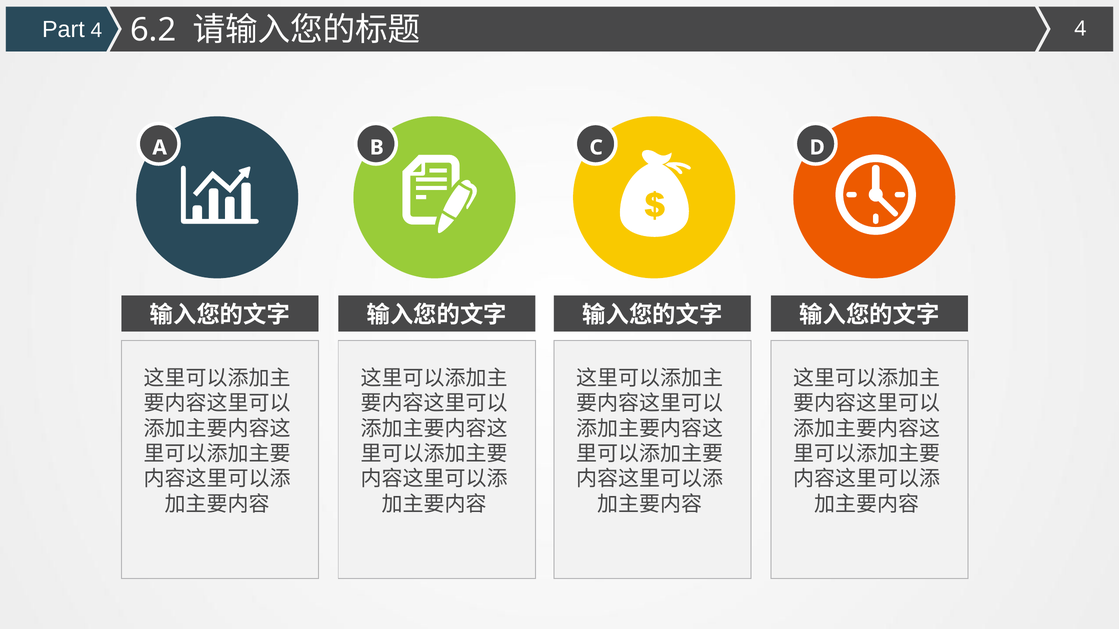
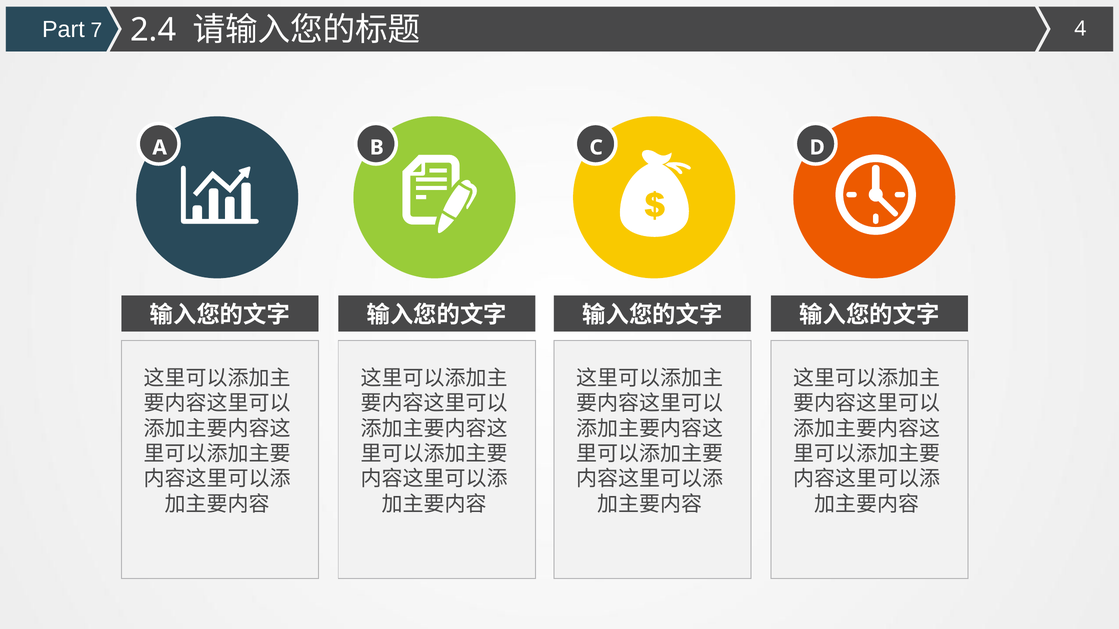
Part 4: 4 -> 7
6.2: 6.2 -> 2.4
